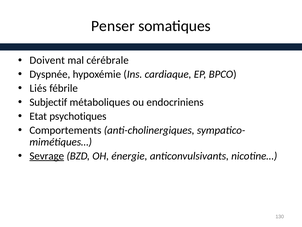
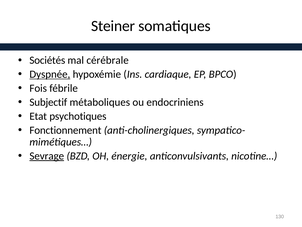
Penser: Penser -> Steiner
Doivent: Doivent -> Sociétés
Dyspnée underline: none -> present
Liés: Liés -> Fois
Comportements: Comportements -> Fonctionnement
